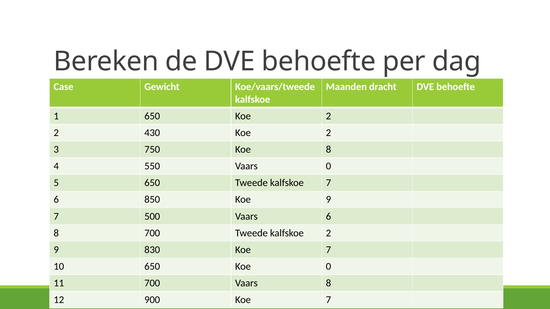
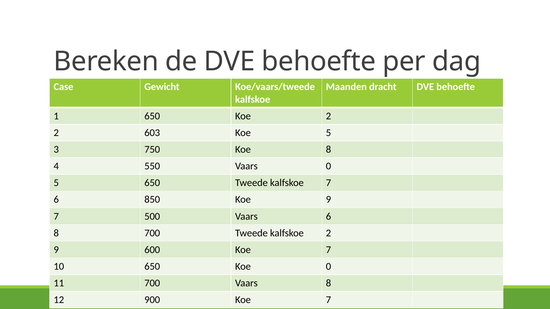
430: 430 -> 603
2 at (328, 133): 2 -> 5
830: 830 -> 600
